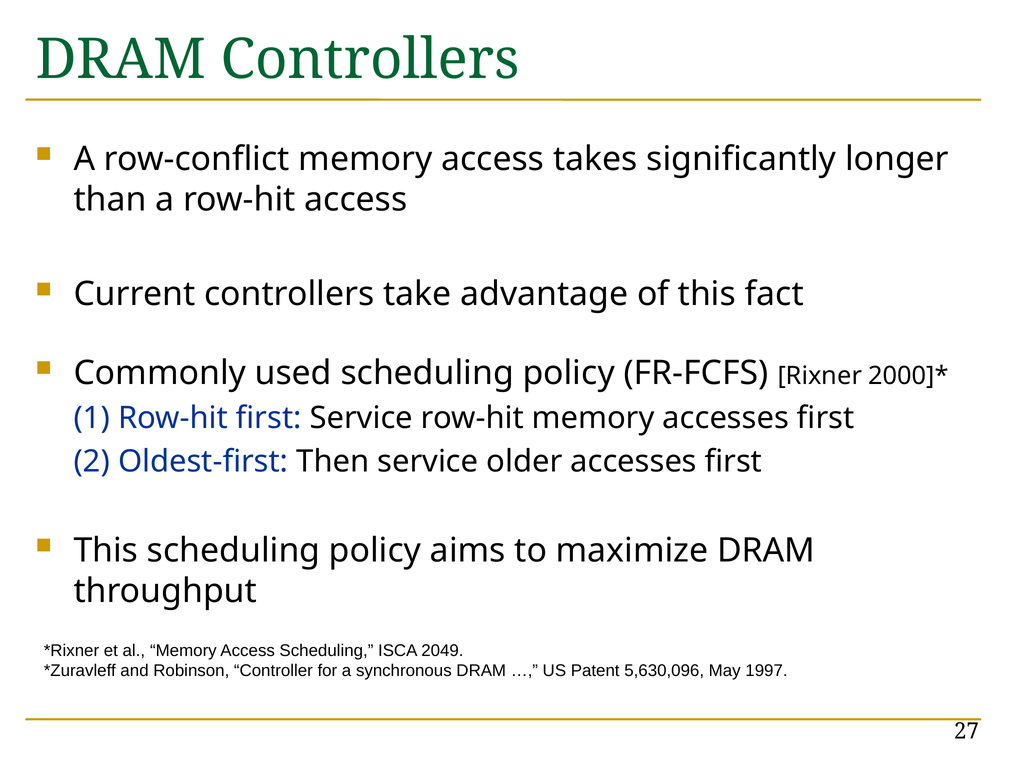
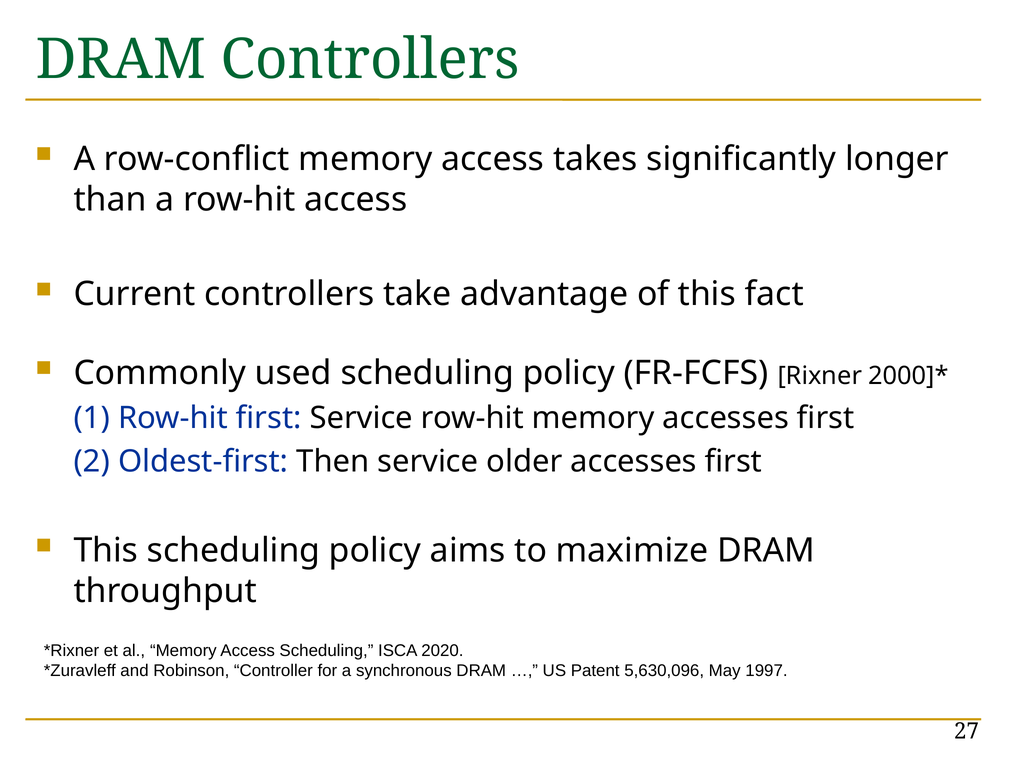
2049: 2049 -> 2020
